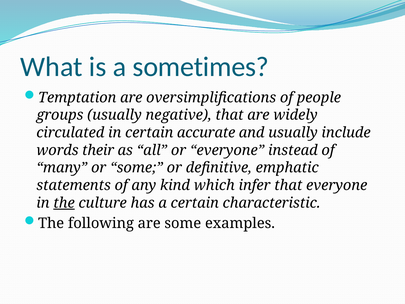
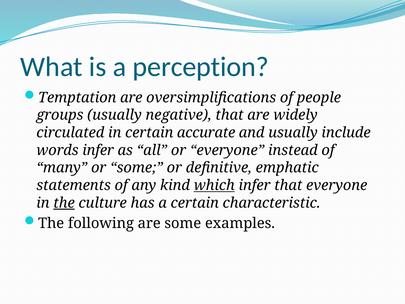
sometimes: sometimes -> perception
words their: their -> infer
which underline: none -> present
